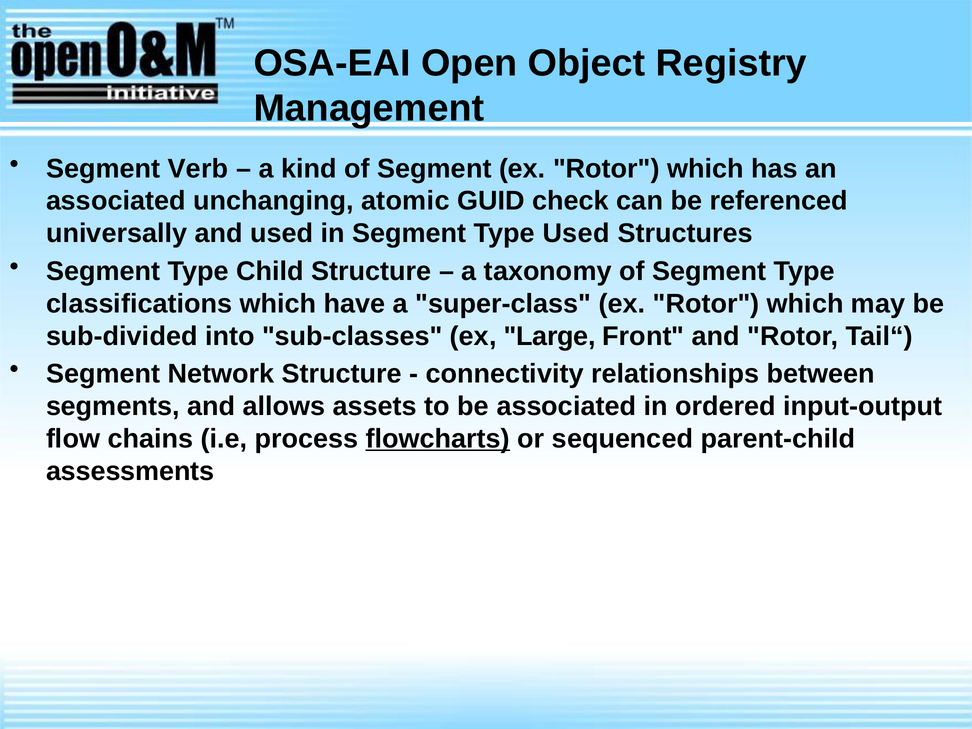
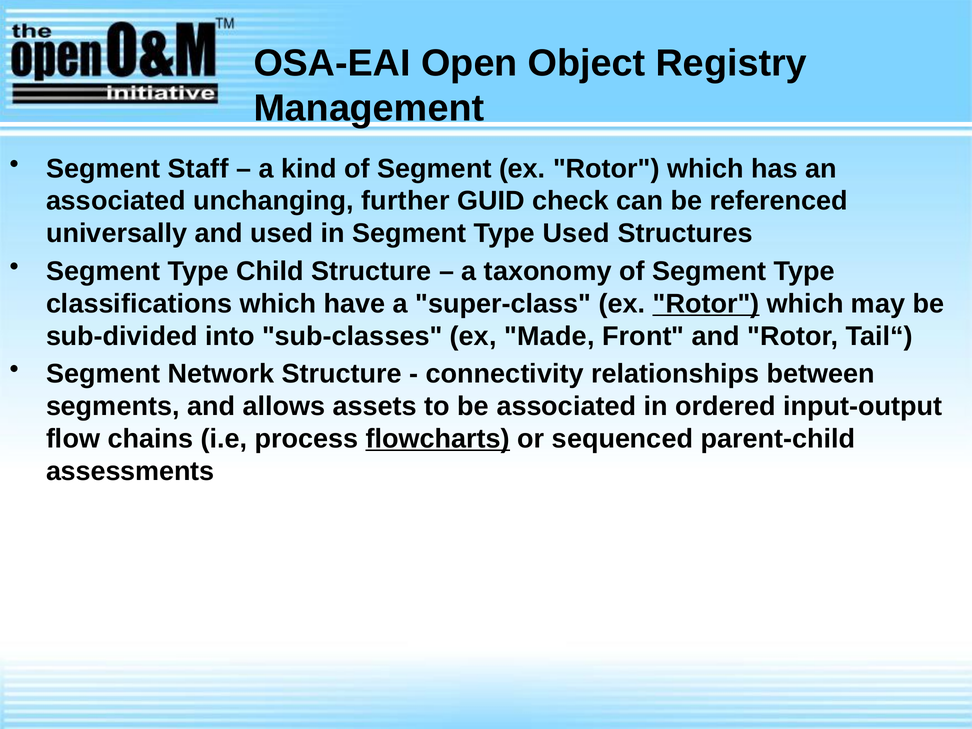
Verb: Verb -> Staff
atomic: atomic -> further
Rotor at (706, 304) underline: none -> present
Large: Large -> Made
